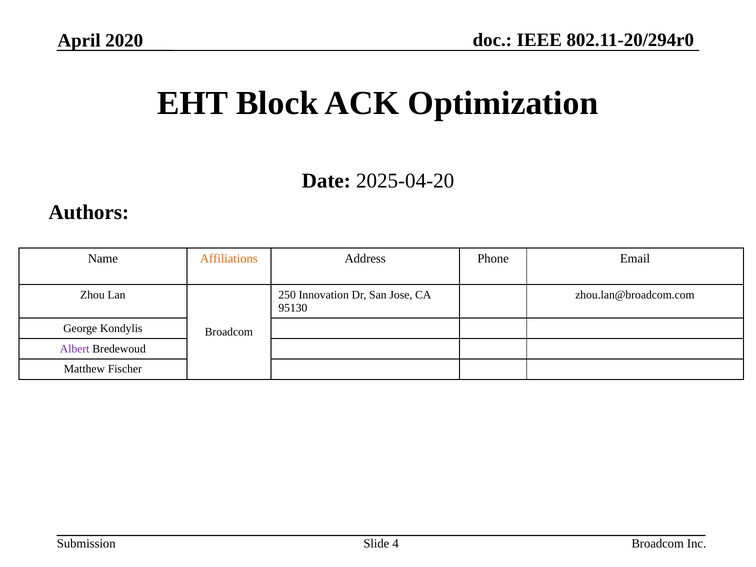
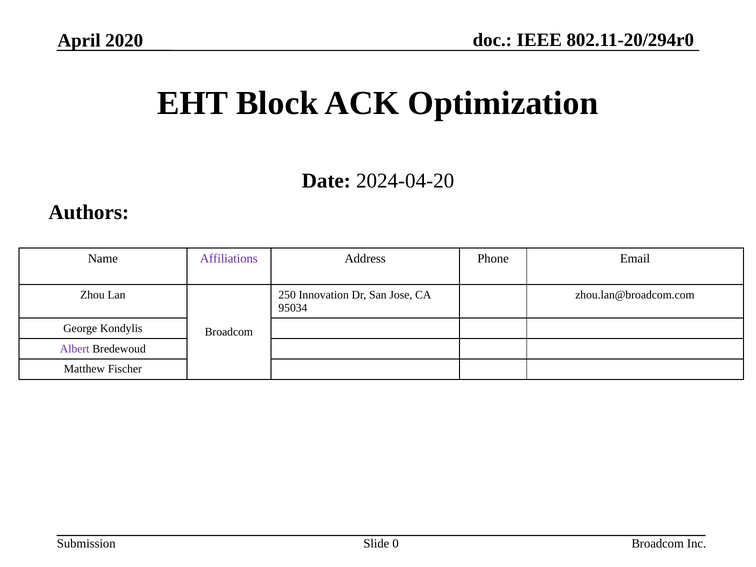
2025-04-20: 2025-04-20 -> 2024-04-20
Affiliations colour: orange -> purple
95130: 95130 -> 95034
4: 4 -> 0
